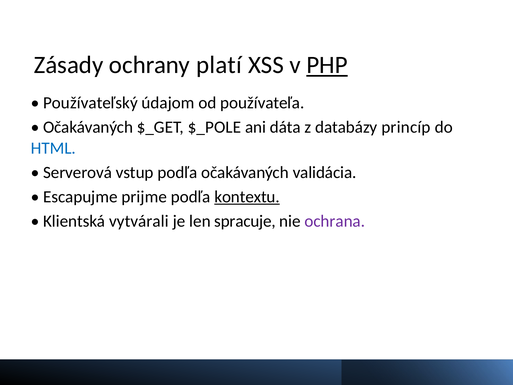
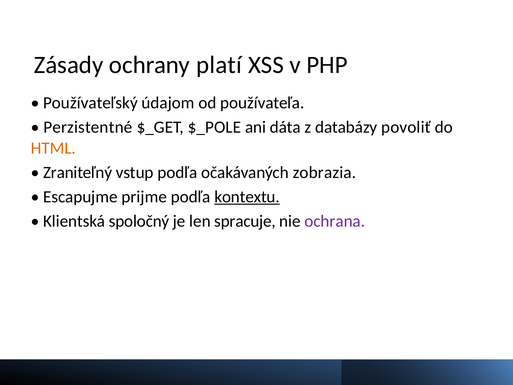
PHP underline: present -> none
Očakávaných at (88, 127): Očakávaných -> Perzistentné
princíp: princíp -> povoliť
HTML colour: blue -> orange
Serverová: Serverová -> Zraniteľný
validácia: validácia -> zobrazia
vytvárali: vytvárali -> spoločný
